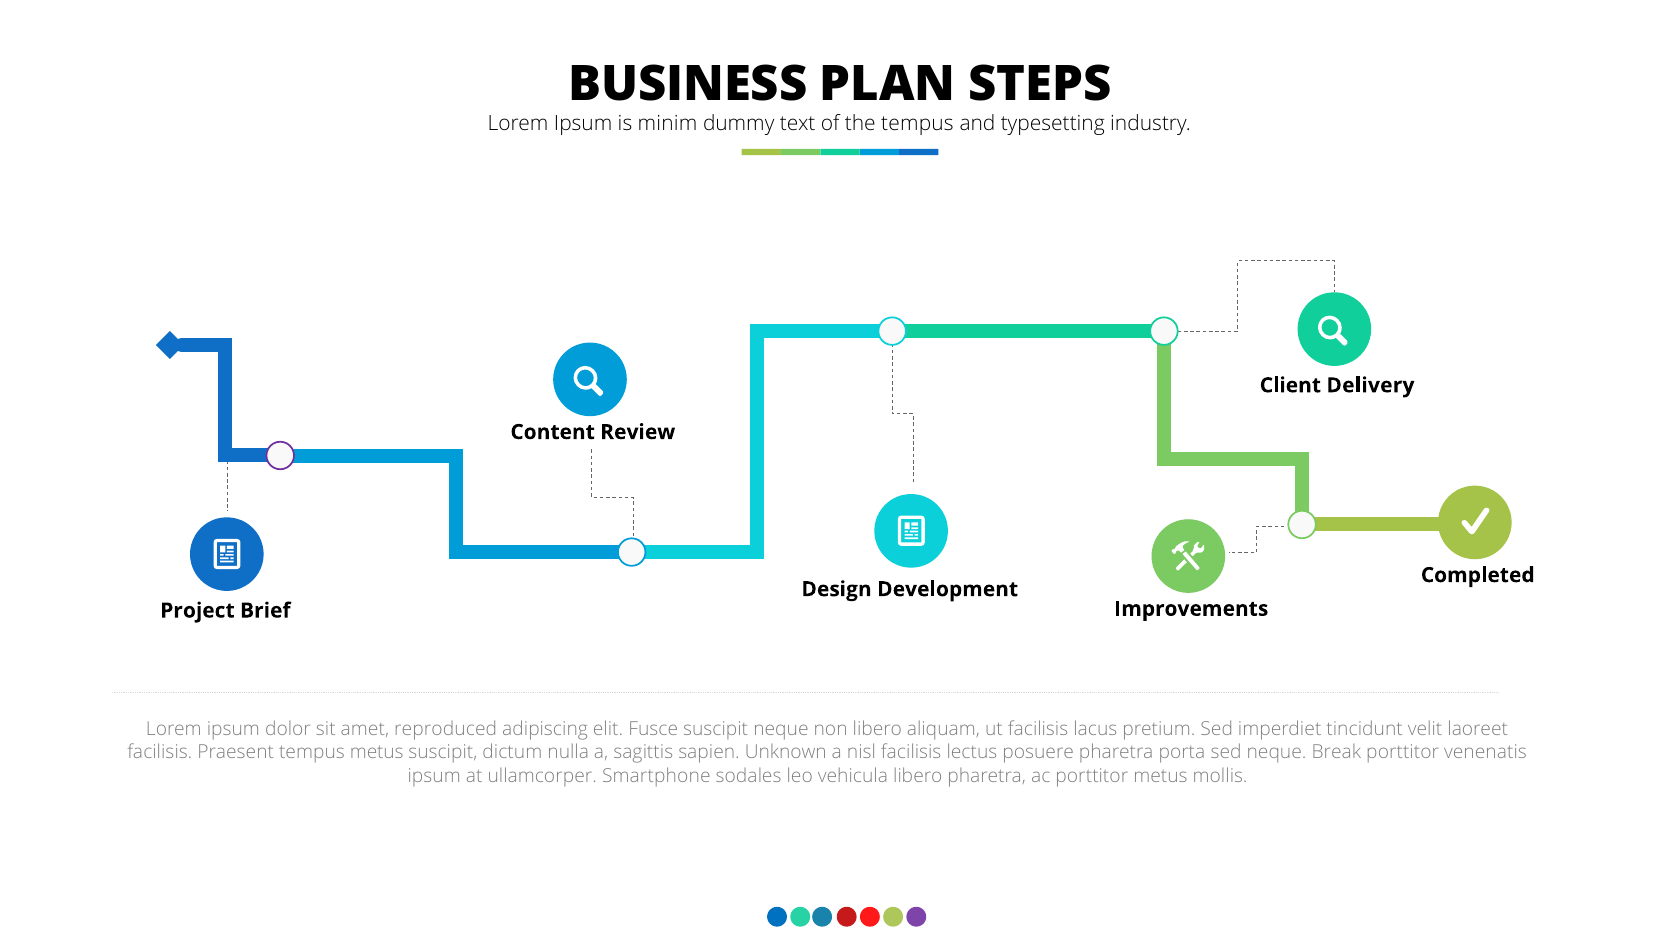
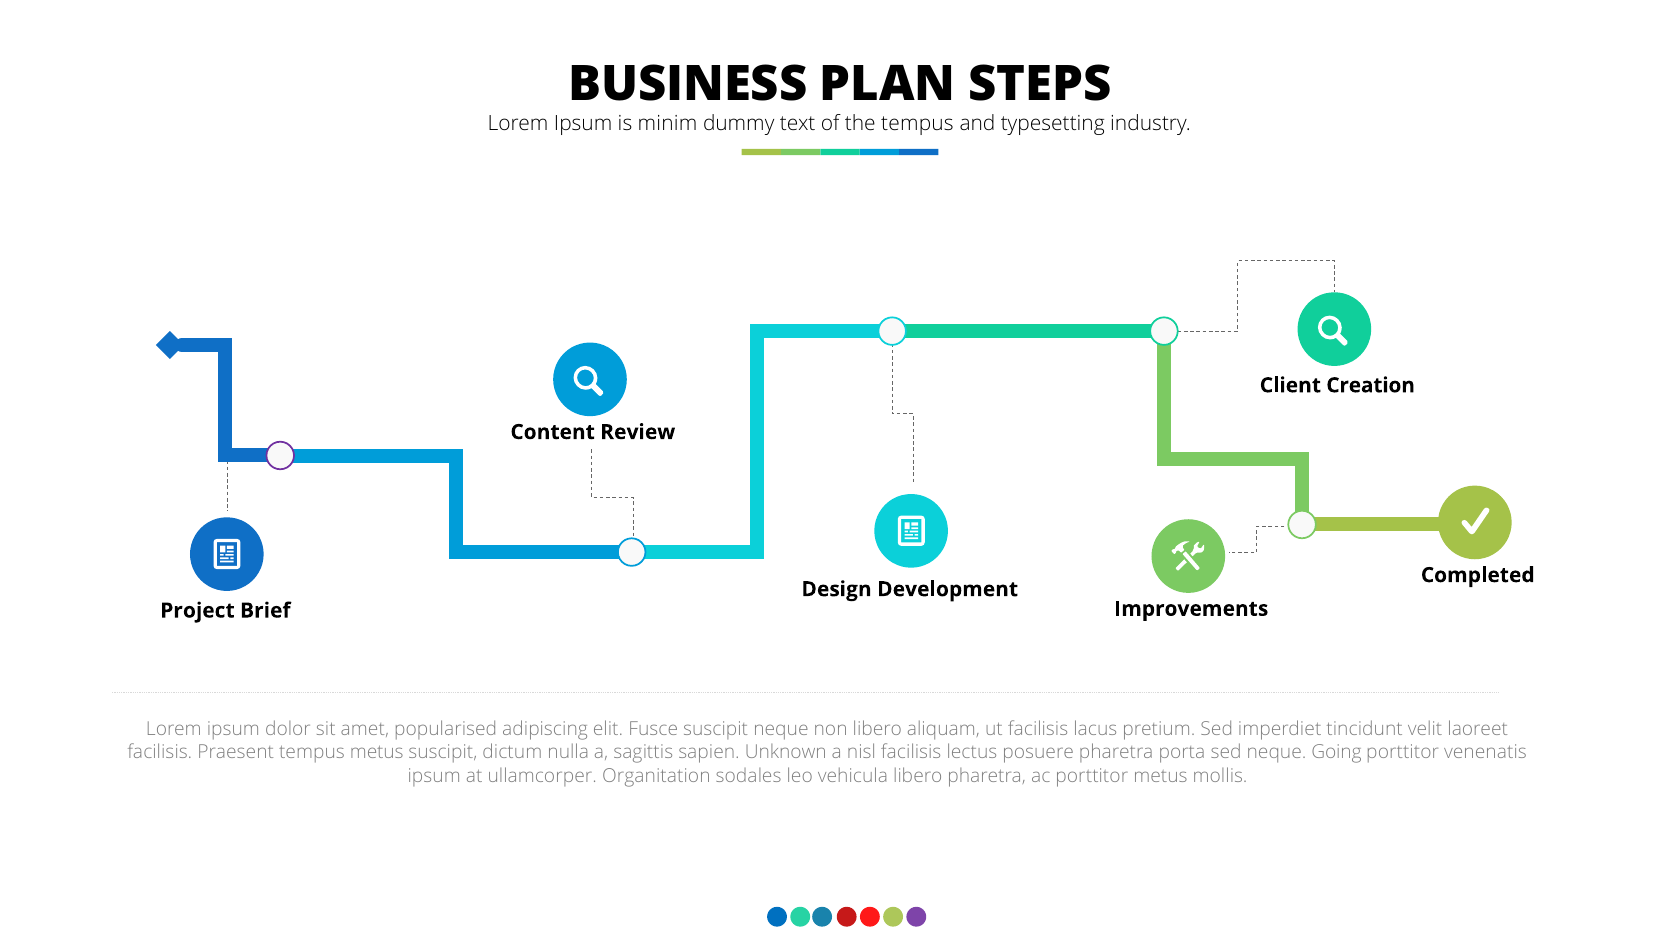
Delivery: Delivery -> Creation
reproduced: reproduced -> popularised
Break: Break -> Going
Smartphone: Smartphone -> Organitation
